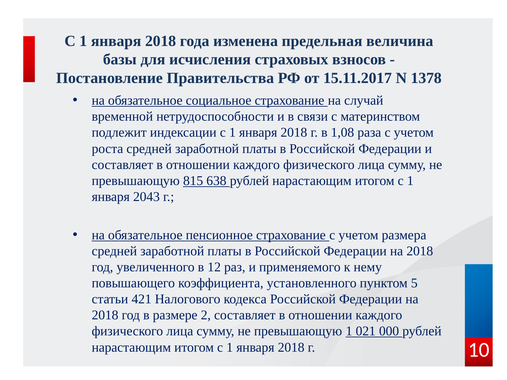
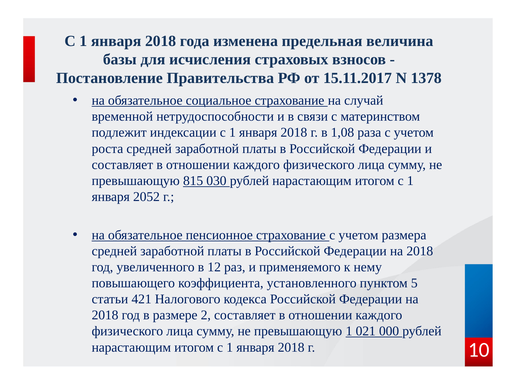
638: 638 -> 030
2043: 2043 -> 2052
